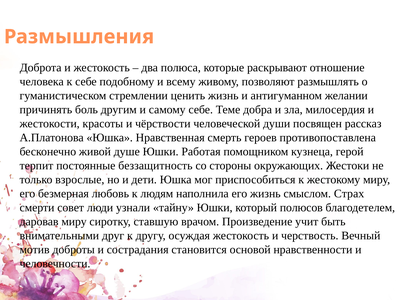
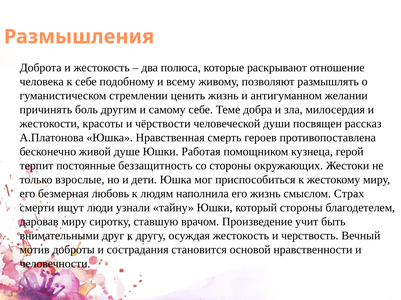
совет: совет -> ищут
который полюсов: полюсов -> стороны
